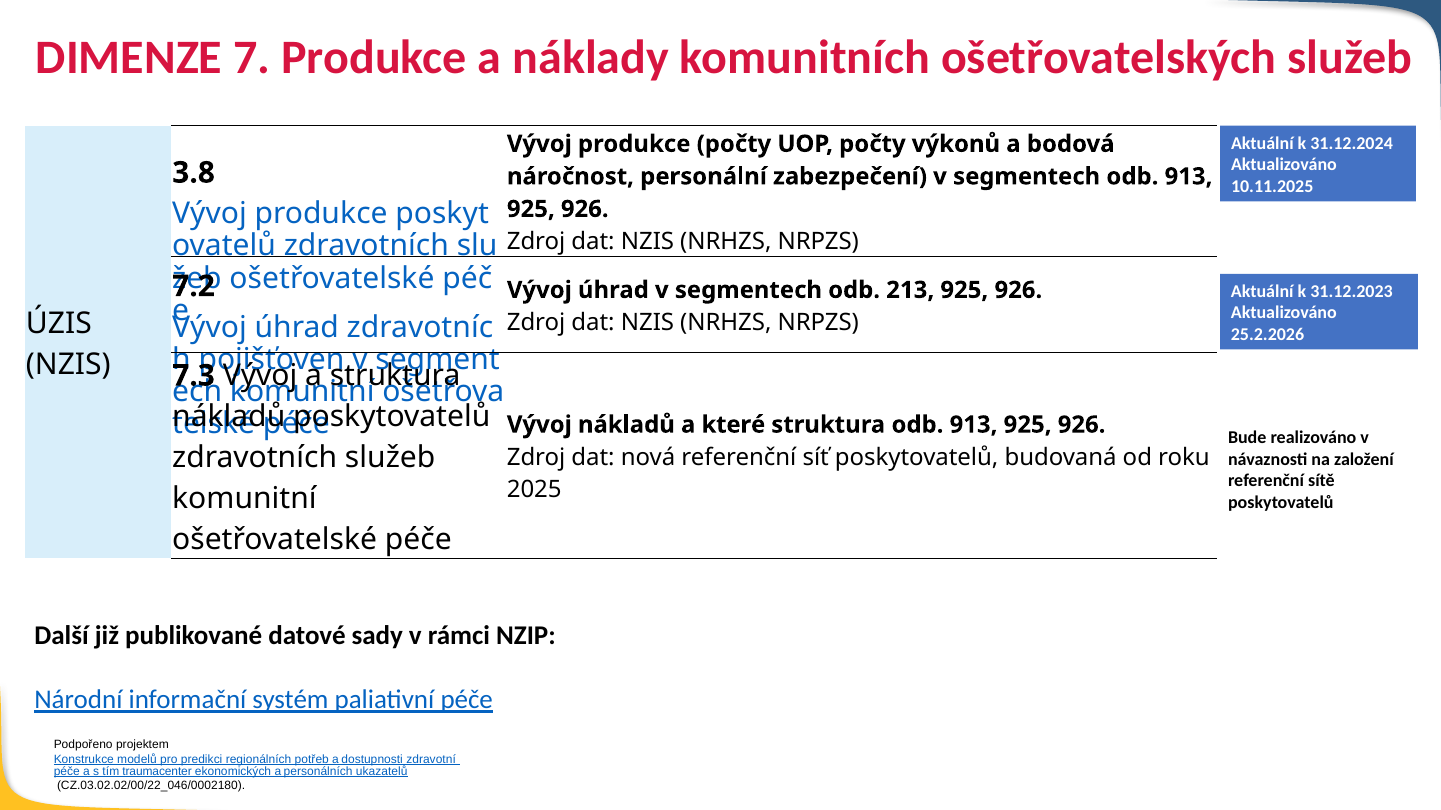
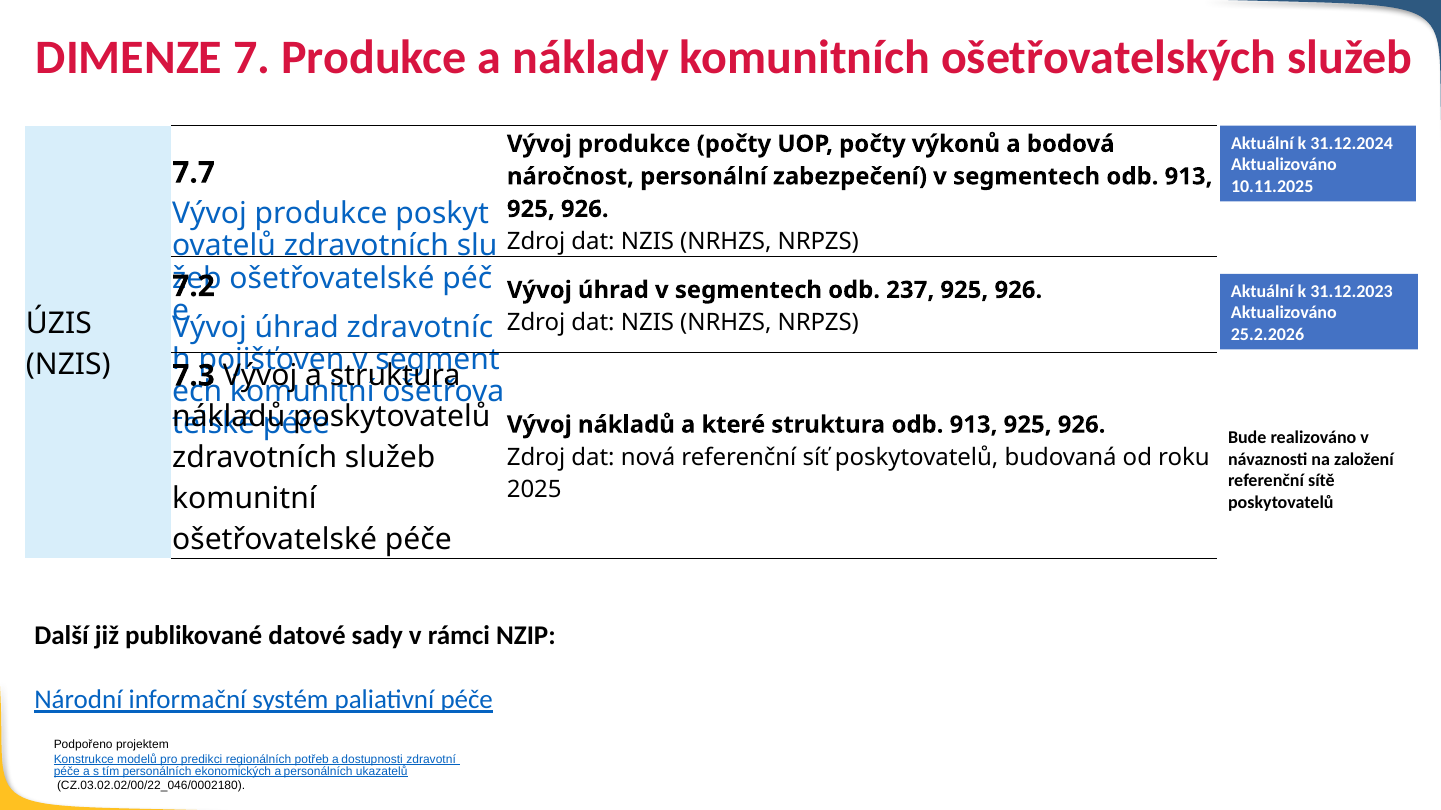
3.8: 3.8 -> 7.7
213: 213 -> 237
tím traumacenter: traumacenter -> personálních
